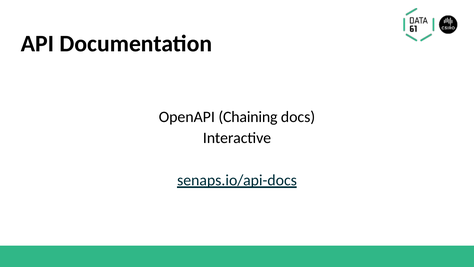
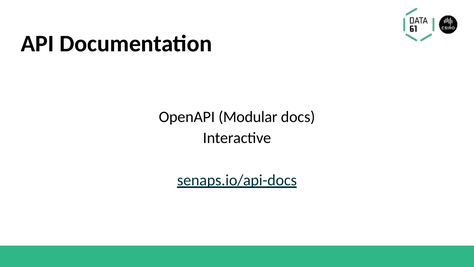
Chaining: Chaining -> Modular
